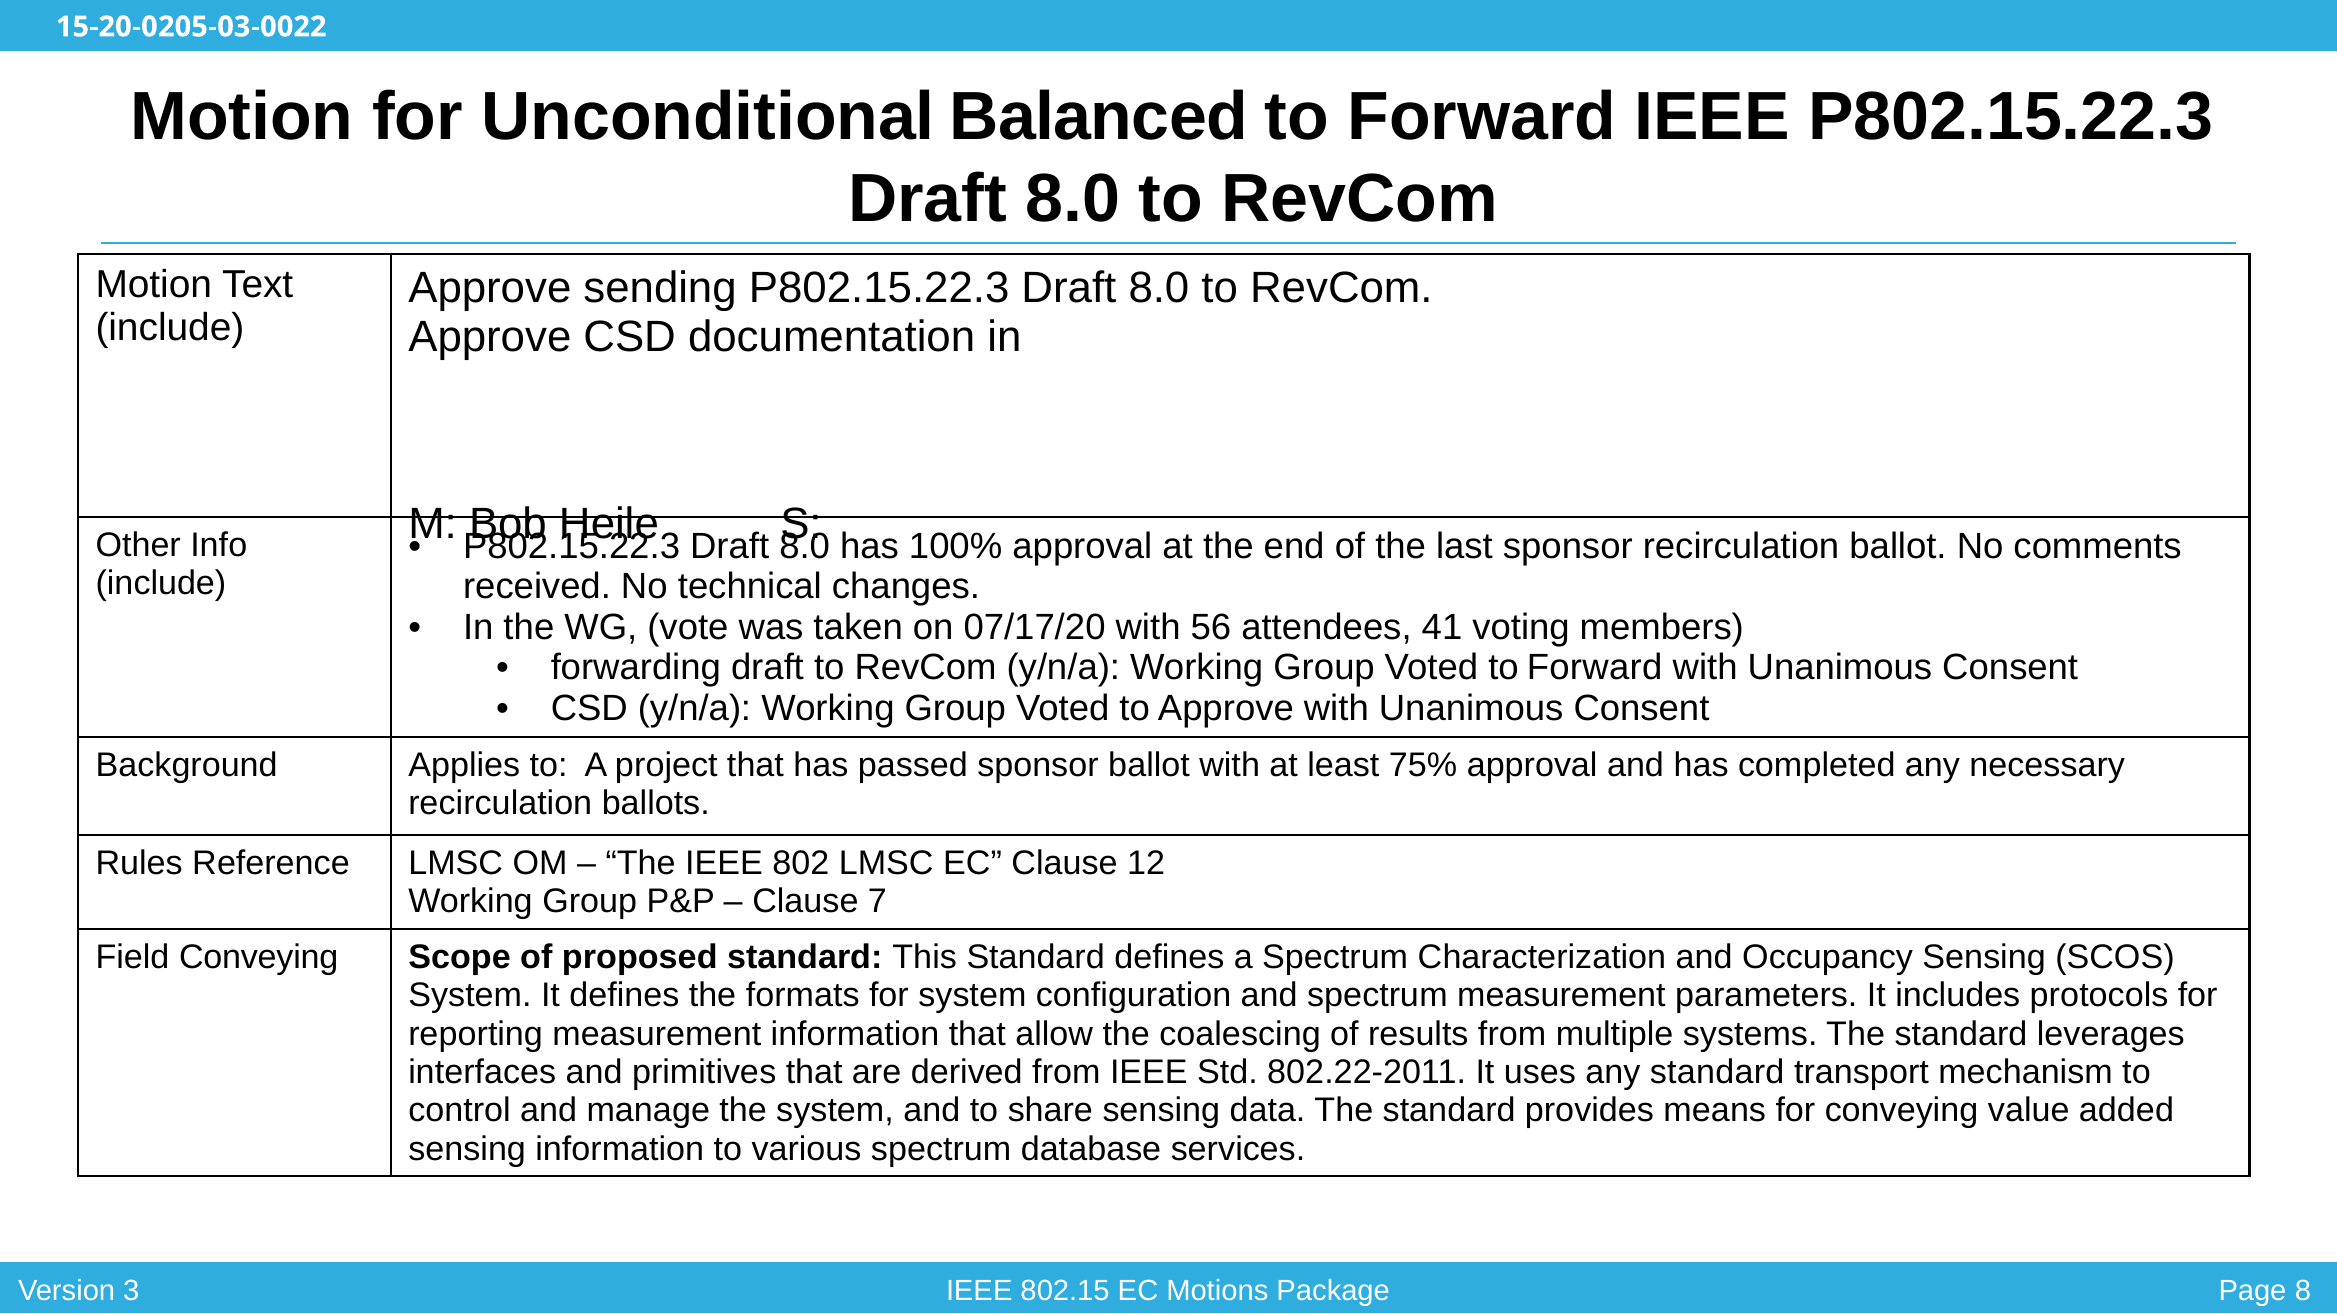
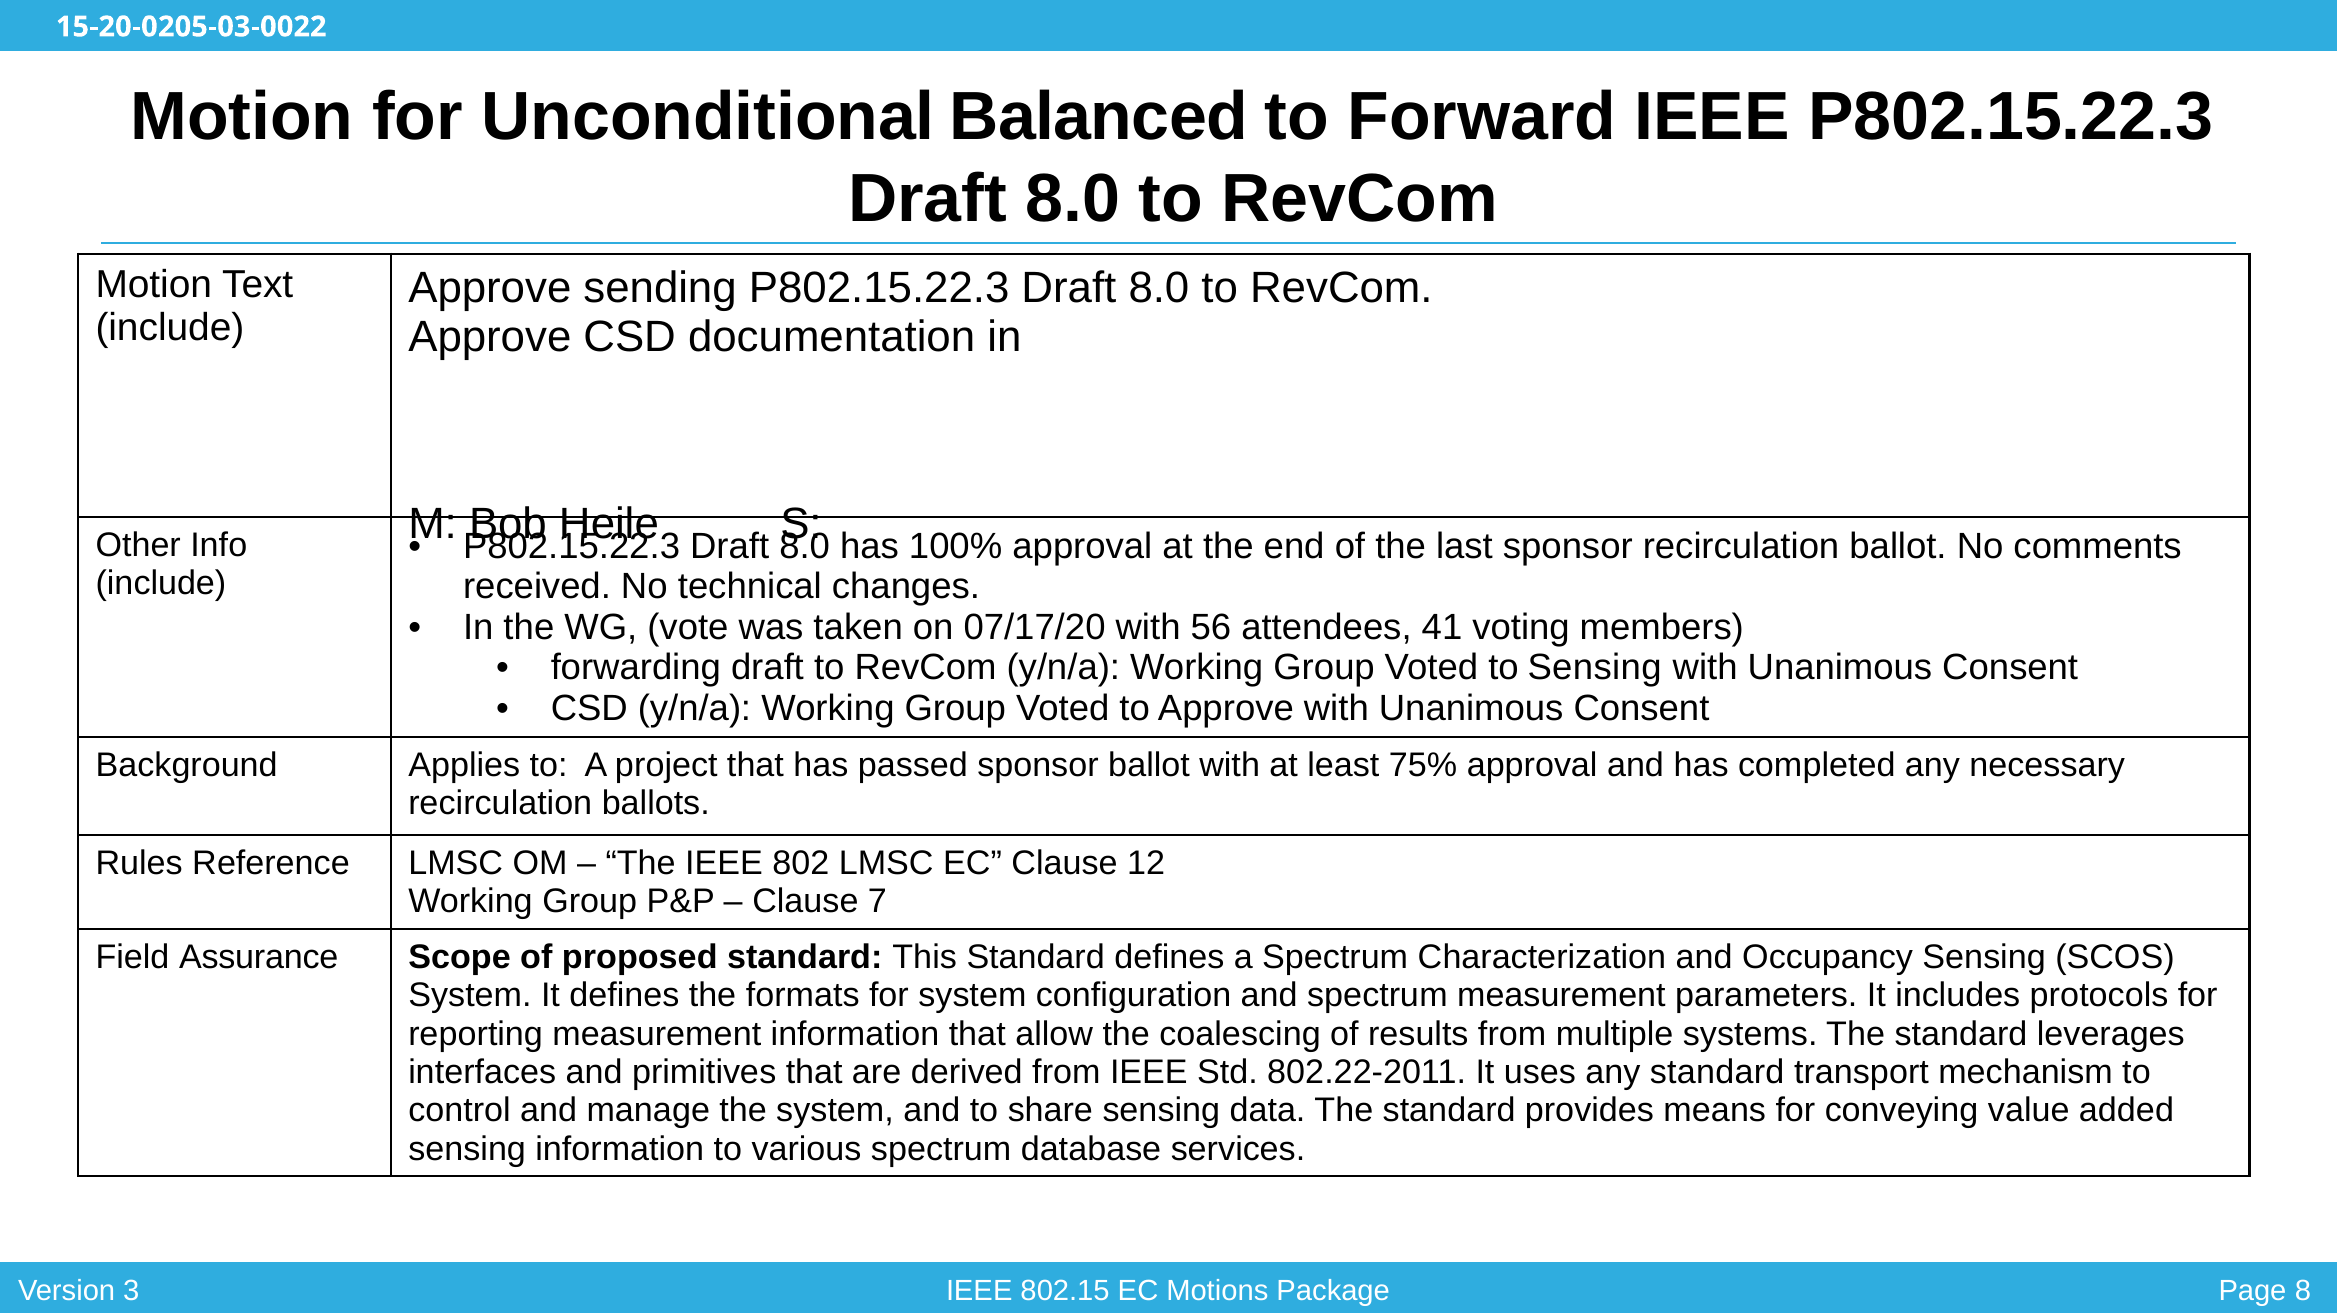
Voted to Forward: Forward -> Sensing
Field Conveying: Conveying -> Assurance
